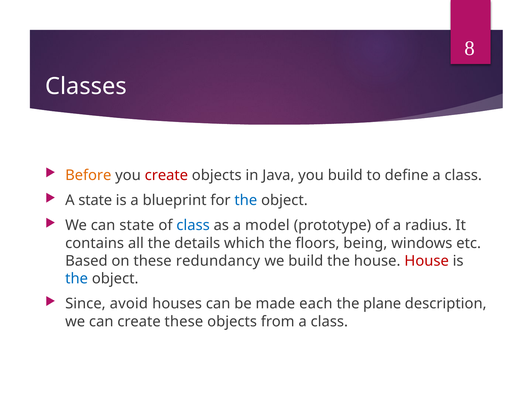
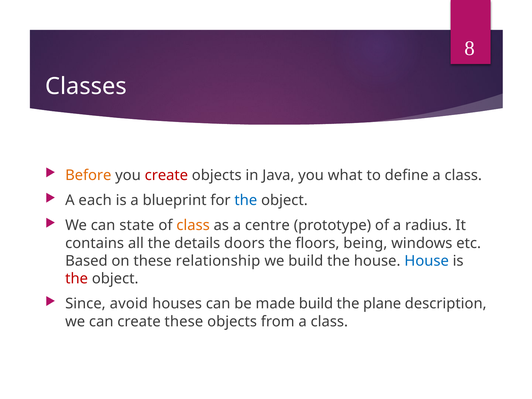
you build: build -> what
A state: state -> each
class at (193, 225) colour: blue -> orange
model: model -> centre
which: which -> doors
redundancy: redundancy -> relationship
House at (427, 261) colour: red -> blue
the at (77, 279) colour: blue -> red
made each: each -> build
